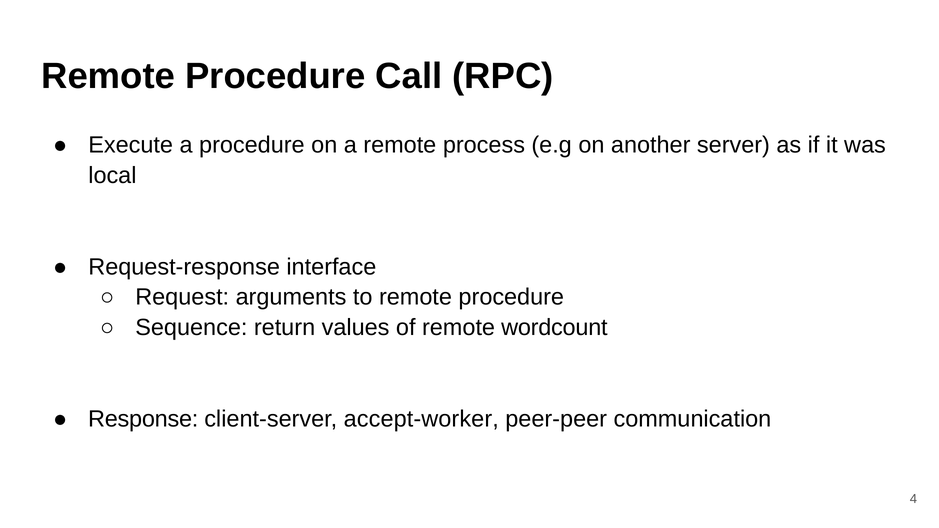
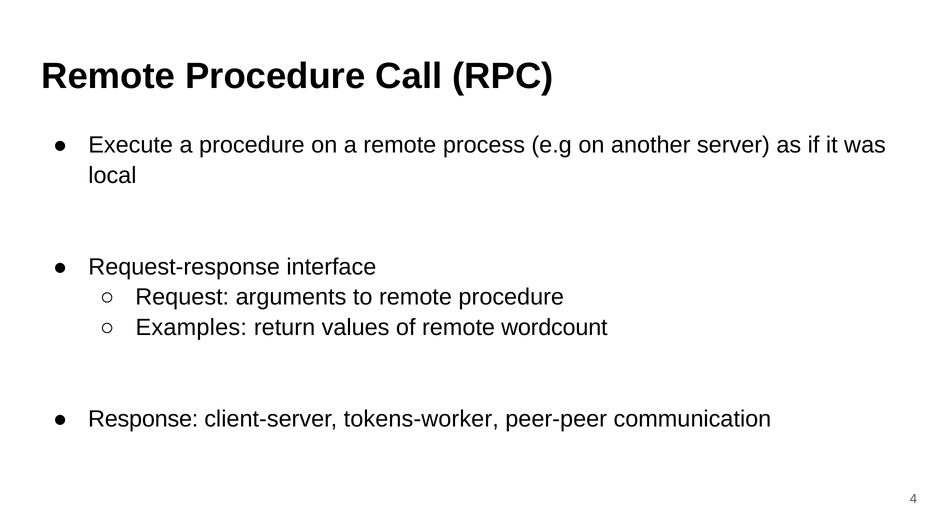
Sequence: Sequence -> Examples
accept-worker: accept-worker -> tokens-worker
